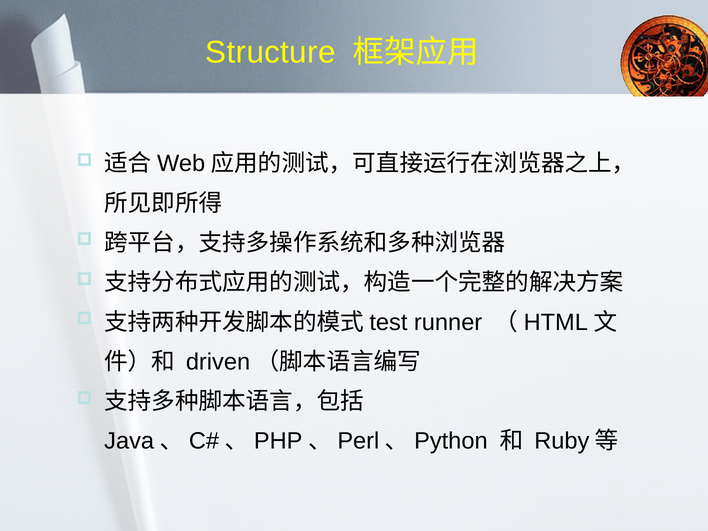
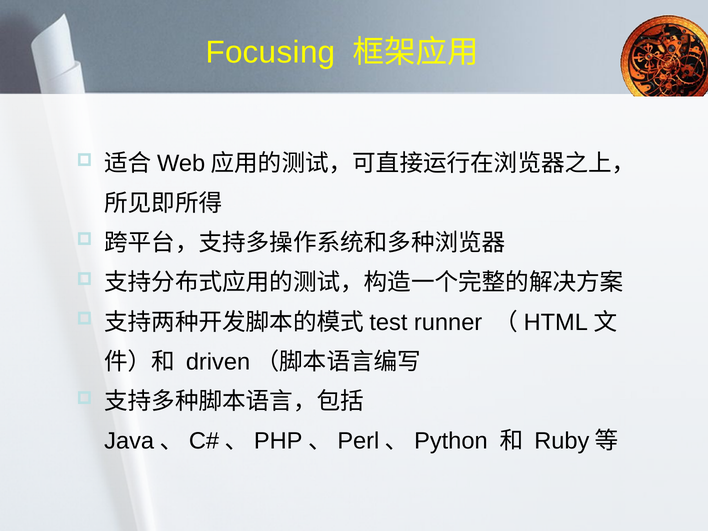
Structure: Structure -> Focusing
